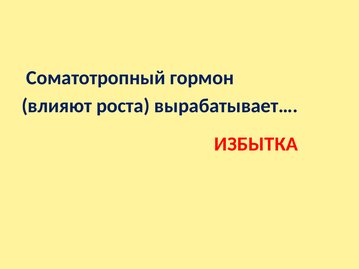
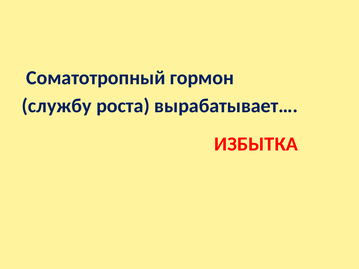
влияют: влияют -> службу
